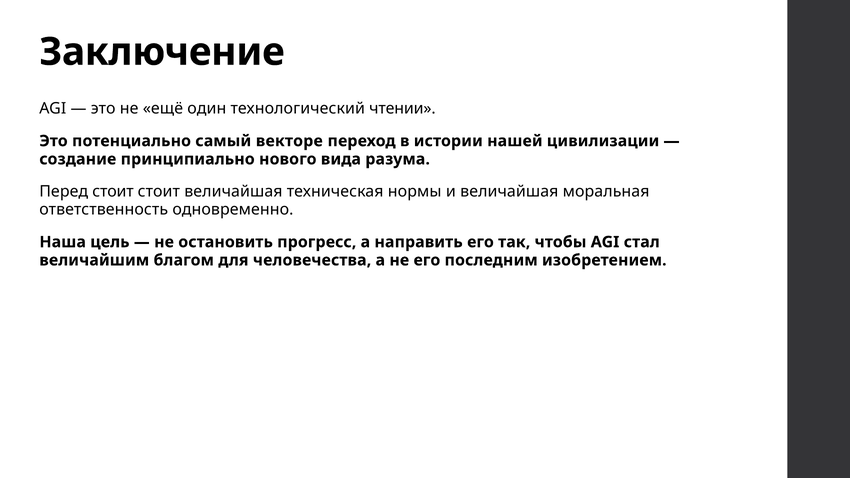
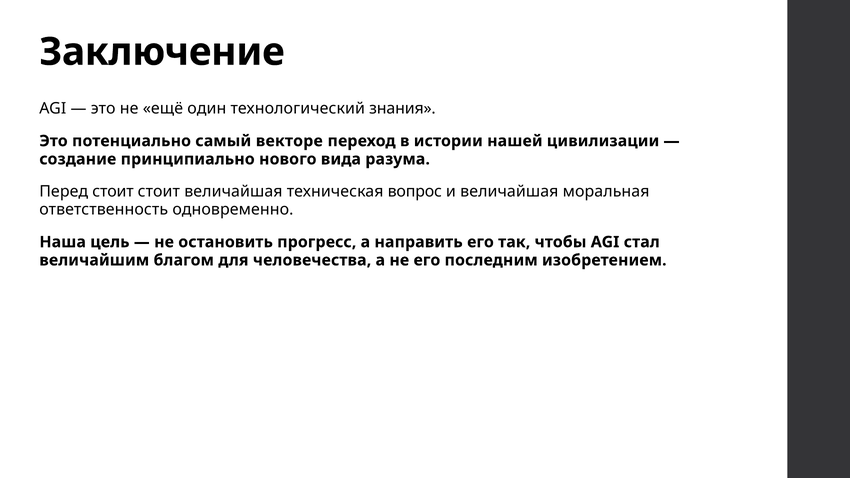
чтении: чтении -> знания
нормы: нормы -> вопрос
